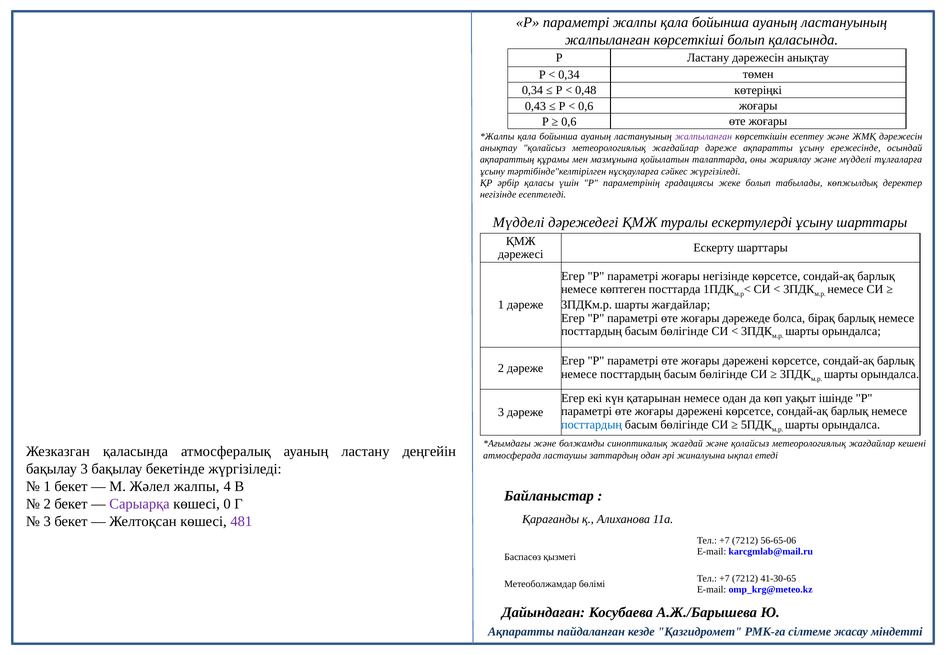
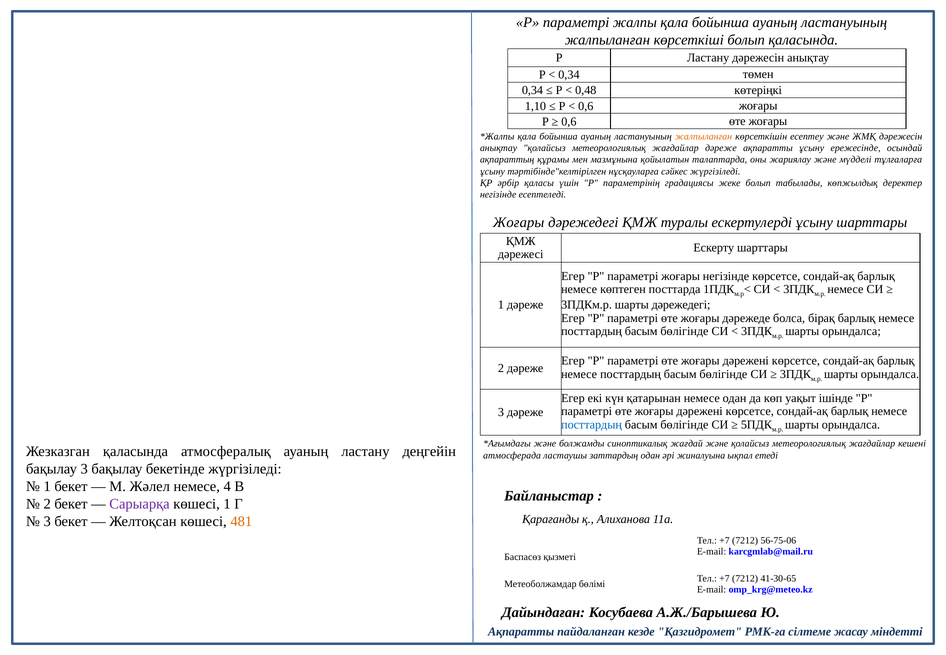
0,43: 0,43 -> 1,10
жалпыланған at (703, 137) colour: purple -> orange
Мүдделі at (519, 222): Мүдделі -> Жоғары
шарты жағдайлар: жағдайлар -> дәрежедегі
Жәлел жалпы: жалпы -> немесе
көшесі 0: 0 -> 1
481 colour: purple -> orange
56-65-06: 56-65-06 -> 56-75-06
